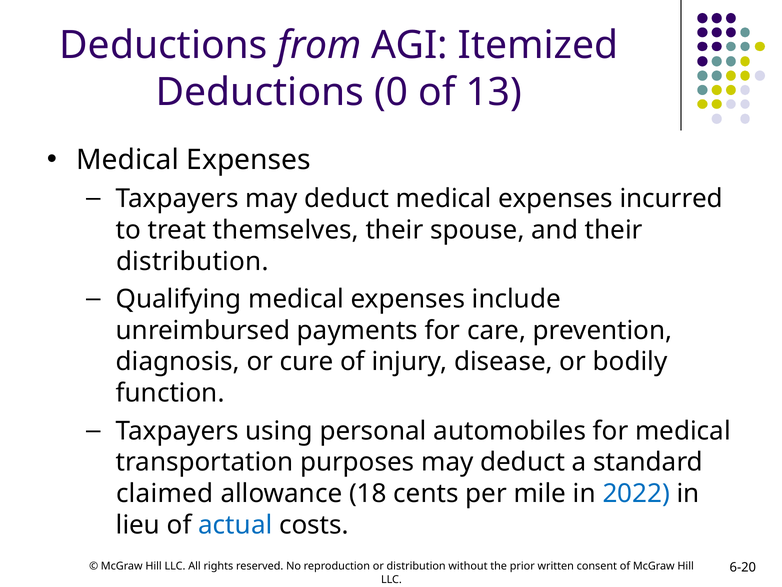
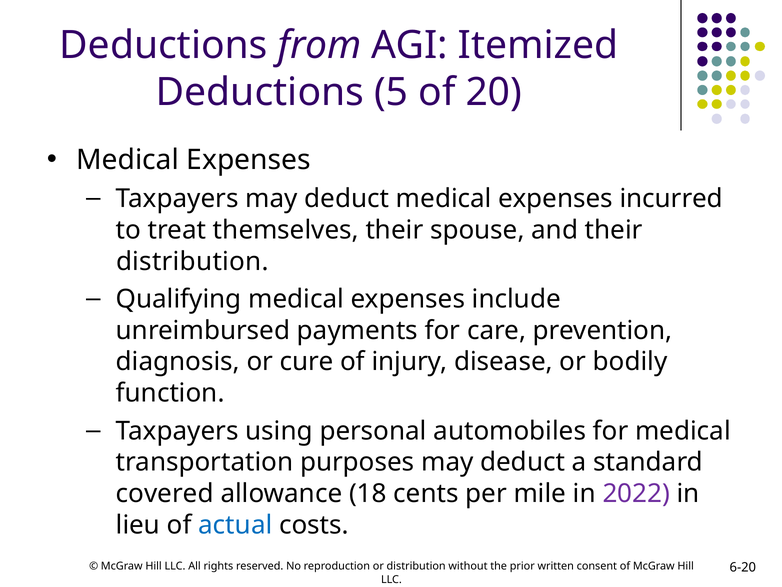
0: 0 -> 5
13: 13 -> 20
claimed: claimed -> covered
2022 colour: blue -> purple
